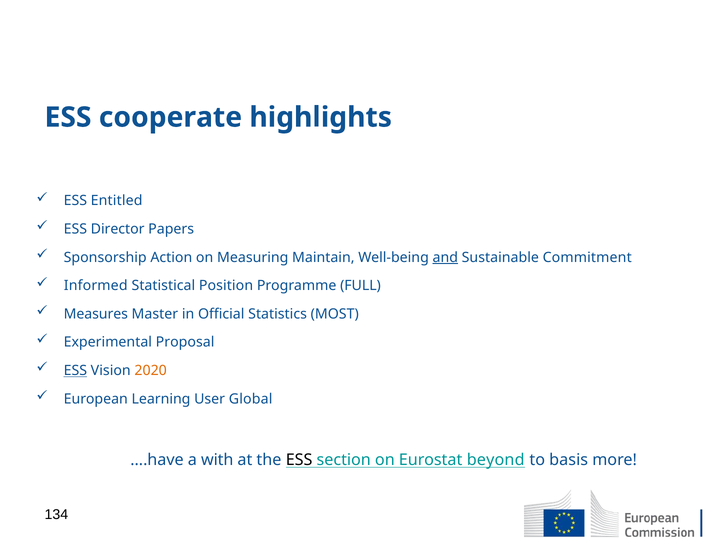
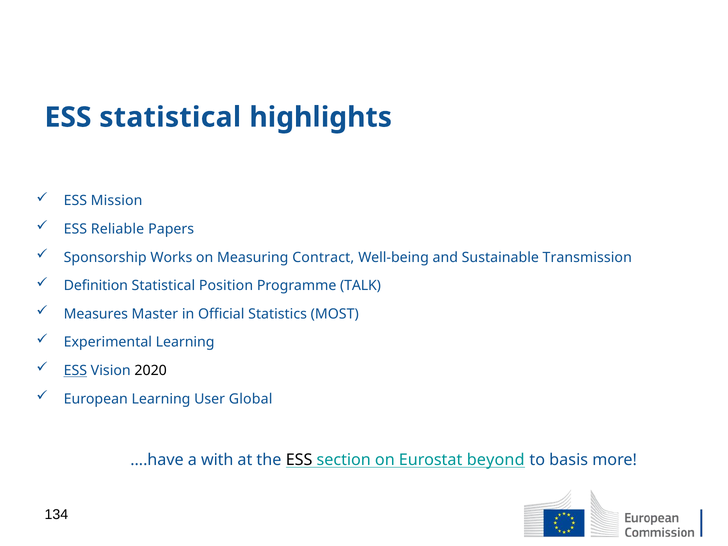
ESS cooperate: cooperate -> statistical
Entitled: Entitled -> Mission
Director: Director -> Reliable
Action: Action -> Works
Maintain: Maintain -> Contract
and underline: present -> none
Commitment: Commitment -> Transmission
Informed: Informed -> Definition
FULL: FULL -> TALK
Experimental Proposal: Proposal -> Learning
2020 colour: orange -> black
